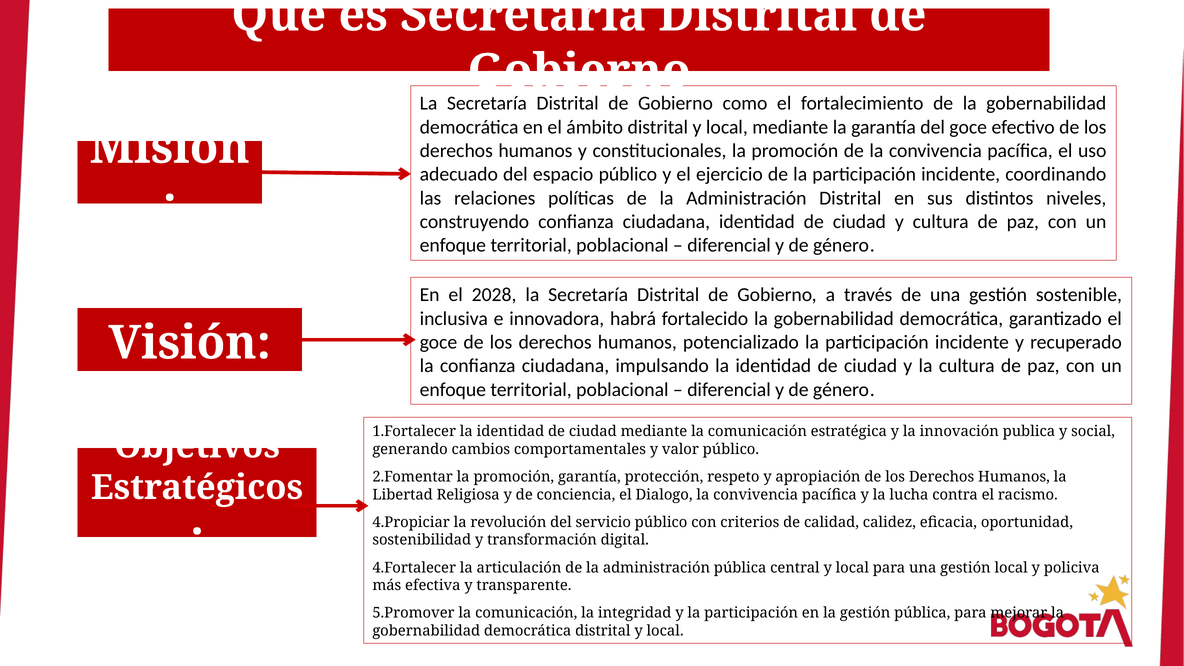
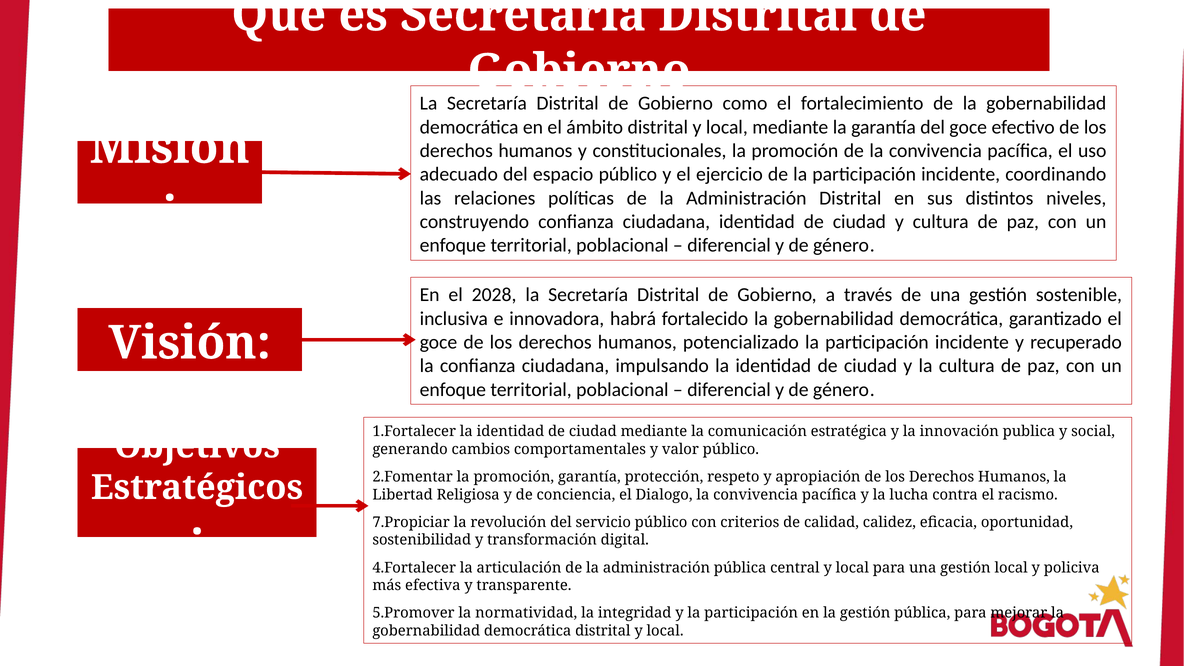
4.Propiciar: 4.Propiciar -> 7.Propiciar
5.Promover la comunicación: comunicación -> normatividad
